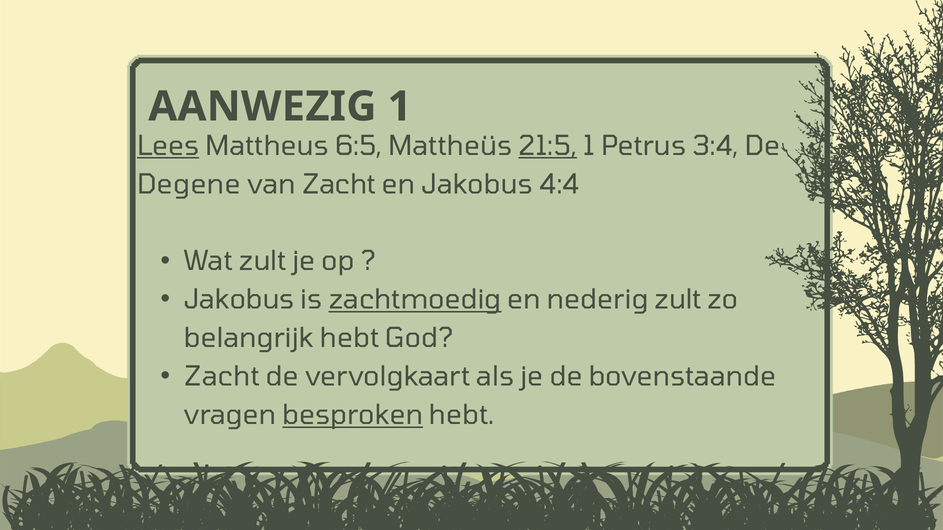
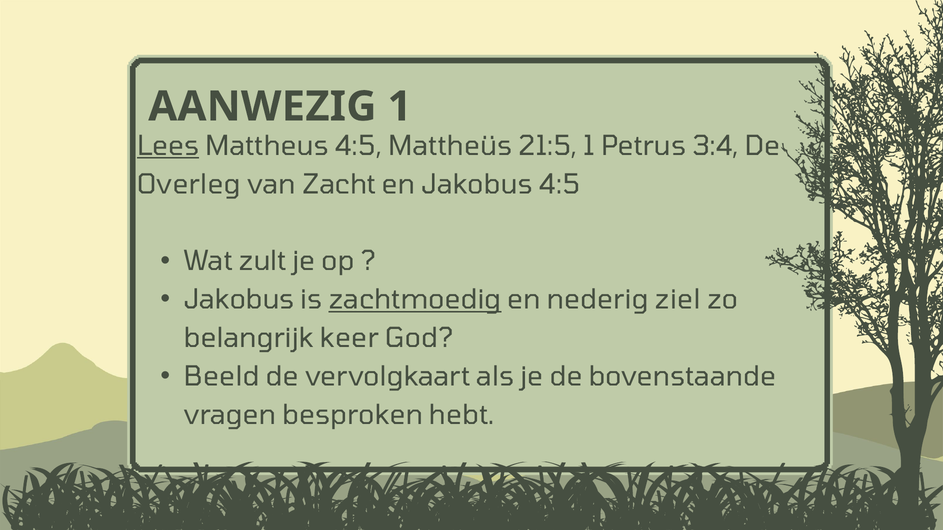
Mattheus 6:5: 6:5 -> 4:5
21:5 underline: present -> none
Degene: Degene -> Overleg
Jakobus 4:4: 4:4 -> 4:5
nederig zult: zult -> ziel
belangrijk hebt: hebt -> keer
Zacht at (222, 377): Zacht -> Beeld
besproken underline: present -> none
